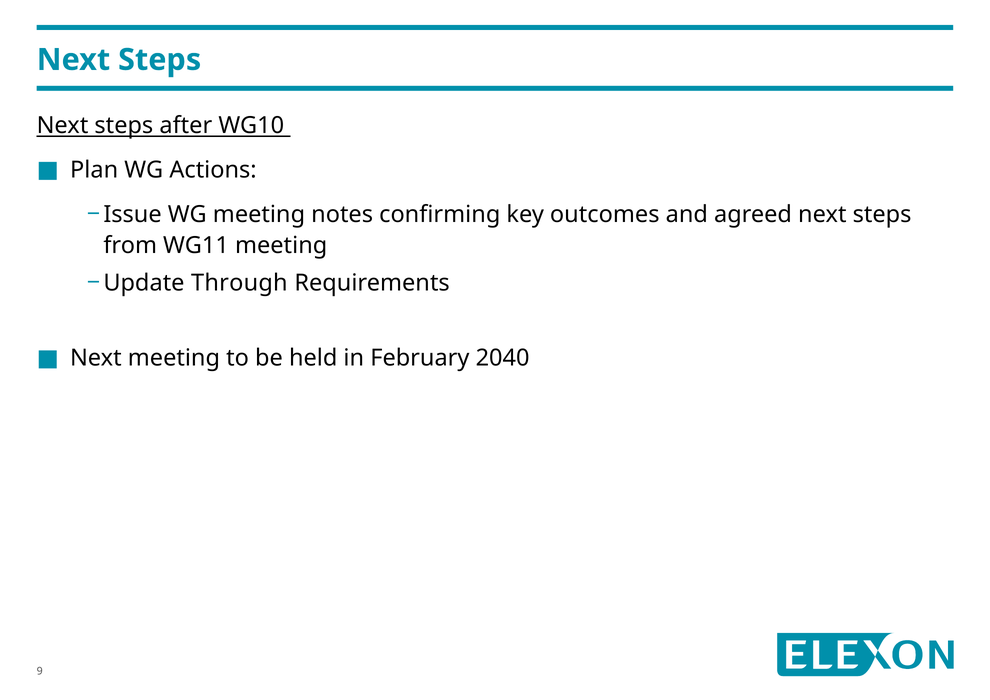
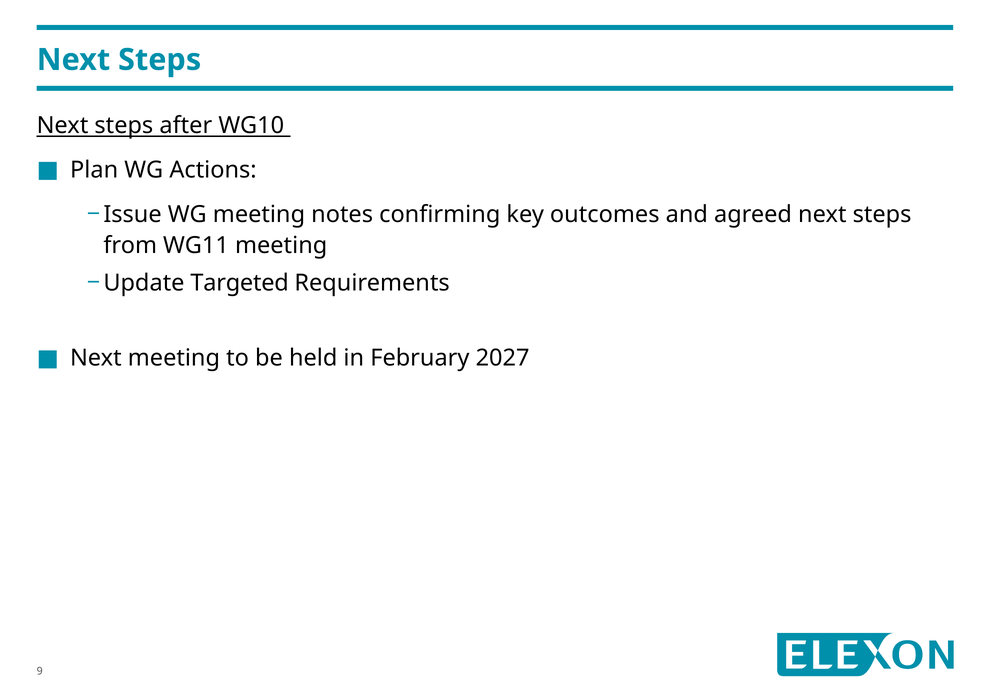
Through: Through -> Targeted
2040: 2040 -> 2027
